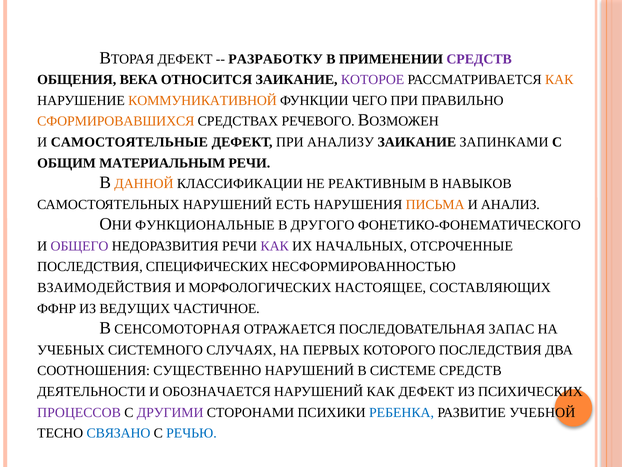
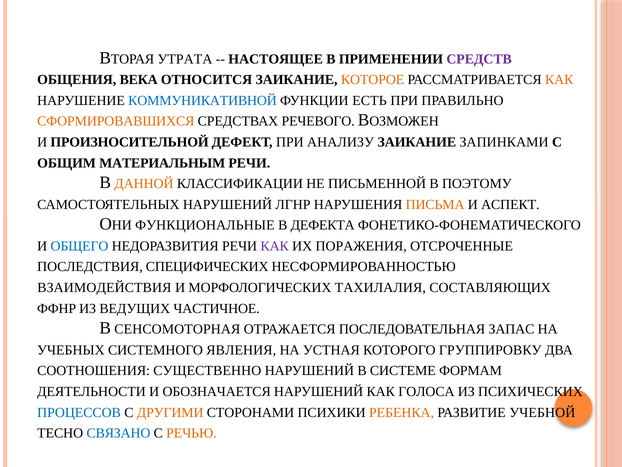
ДЕФЕКТ at (185, 59): ДЕФЕКТ -> УТРАТА
РАЗРАБОТКУ: РАЗРАБОТКУ -> НАСТОЯЩЕЕ
КОТОРОЕ colour: purple -> orange
КОММУНИКАТИВНОЙ colour: orange -> blue
ЧЕГО: ЧЕГО -> ЕСТЬ
САМОСТОЯТЕЛЬНЫЕ: САМОСТОЯТЕЛЬНЫЕ -> ПРОИЗНОСИТЕЛЬНОЙ
РЕАКТИВНЫМ: РЕАКТИВНЫМ -> ПИСЬМЕННОЙ
НАВЫКОВ: НАВЫКОВ -> ПОЭТОМУ
ЕСТЬ: ЕСТЬ -> ЛГНР
АНАЛИЗ: АНАЛИЗ -> АСПЕКТ
ДРУГОГО: ДРУГОГО -> ДЕФЕКТА
ОБЩЕГО colour: purple -> blue
НАЧАЛЬНЫХ: НАЧАЛЬНЫХ -> ПОРАЖЕНИЯ
НАСТОЯЩЕЕ: НАСТОЯЩЕЕ -> ТАХИЛАЛИЯ
СЛУЧАЯХ: СЛУЧАЯХ -> ЯВЛЕНИЯ
ПЕРВЫХ: ПЕРВЫХ -> УСТНАЯ
КОТОРОГО ПОСЛЕДСТВИЯ: ПОСЛЕДСТВИЯ -> ГРУППИРОВКУ
СИСТЕМЕ СРЕДСТВ: СРЕДСТВ -> ФОРМАМ
КАК ДЕФЕКТ: ДЕФЕКТ -> ГОЛОСА
ПРОЦЕССОВ colour: purple -> blue
ДРУГИМИ colour: purple -> orange
РЕБЕНКА colour: blue -> orange
РЕЧЬЮ colour: blue -> orange
